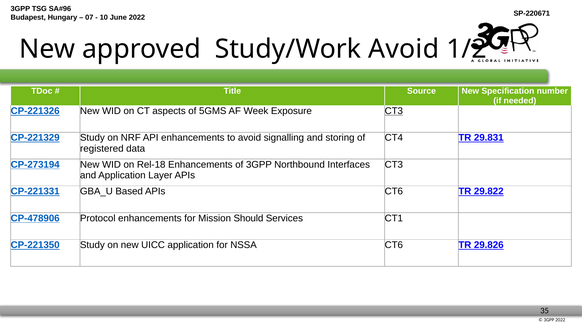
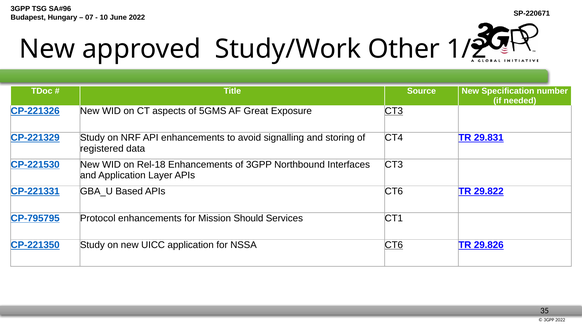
Study/Work Avoid: Avoid -> Other
Week: Week -> Great
CP-273194: CP-273194 -> CP-221530
CP-478906: CP-478906 -> CP-795795
CT6 at (394, 245) underline: none -> present
